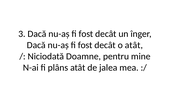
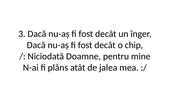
o atât: atât -> chip
